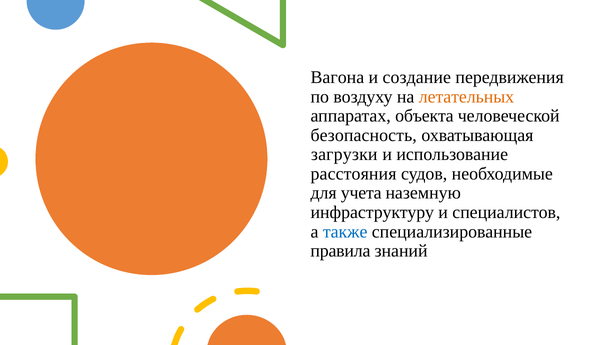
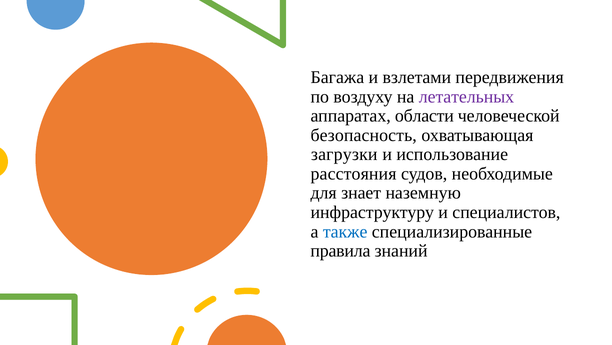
Вагона: Вагона -> Багажа
создание: создание -> взлетами
летательных colour: orange -> purple
объекта: объекта -> области
учета: учета -> знает
